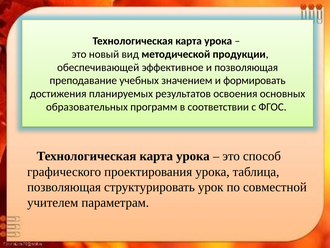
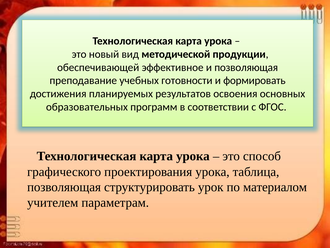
значением: значением -> готовности
совместной: совместной -> материалом
